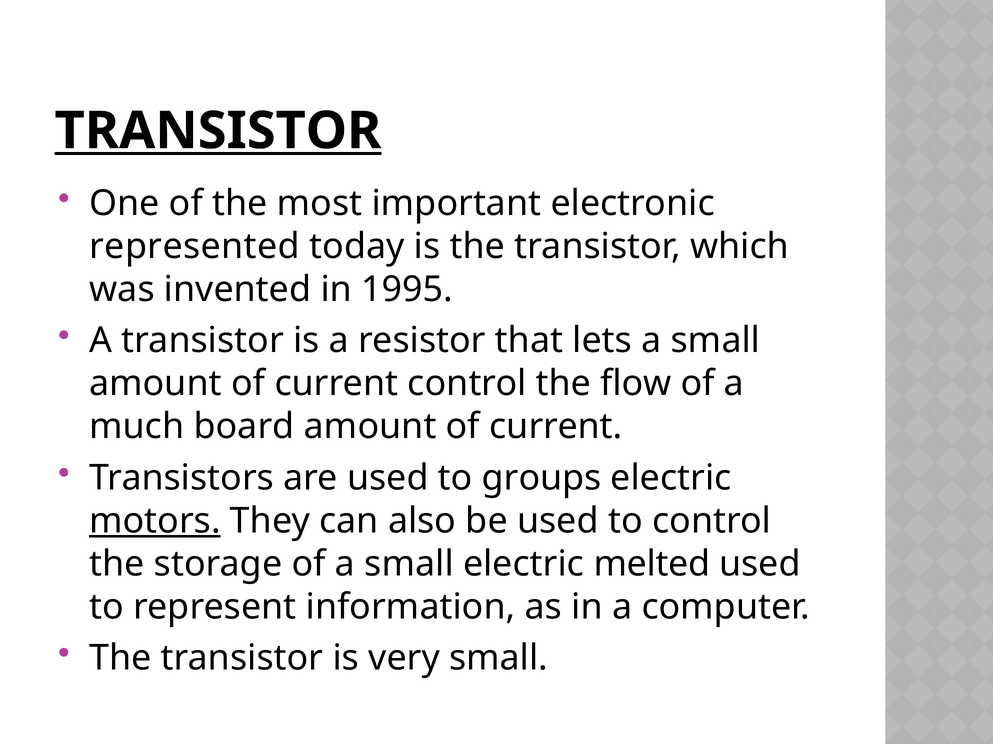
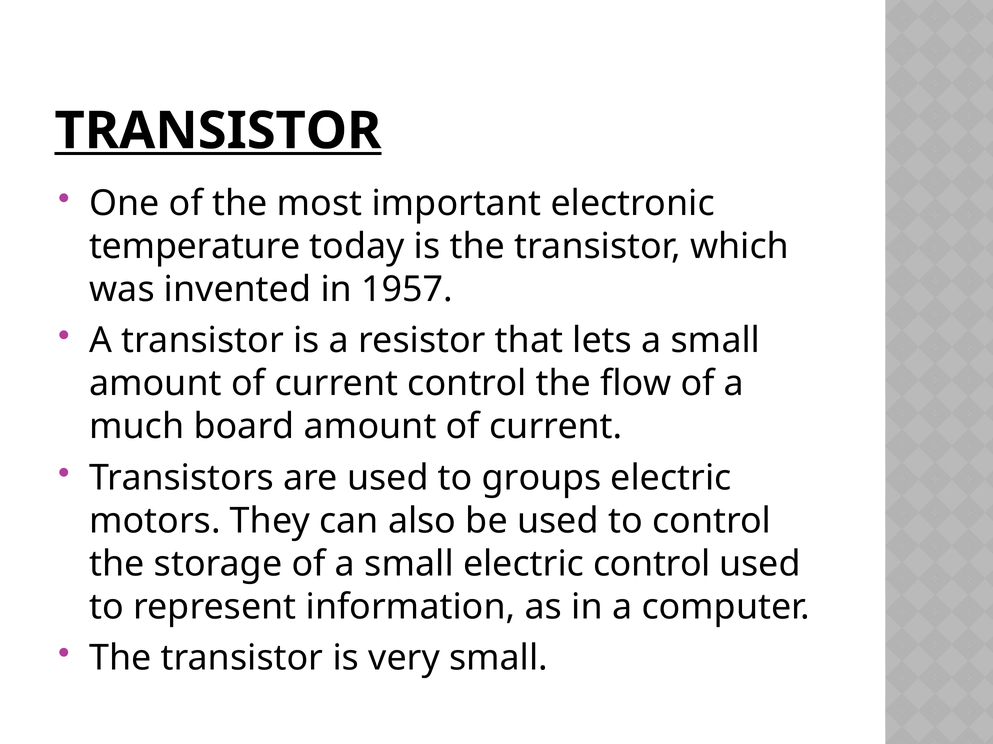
represented: represented -> temperature
1995: 1995 -> 1957
motors underline: present -> none
electric melted: melted -> control
